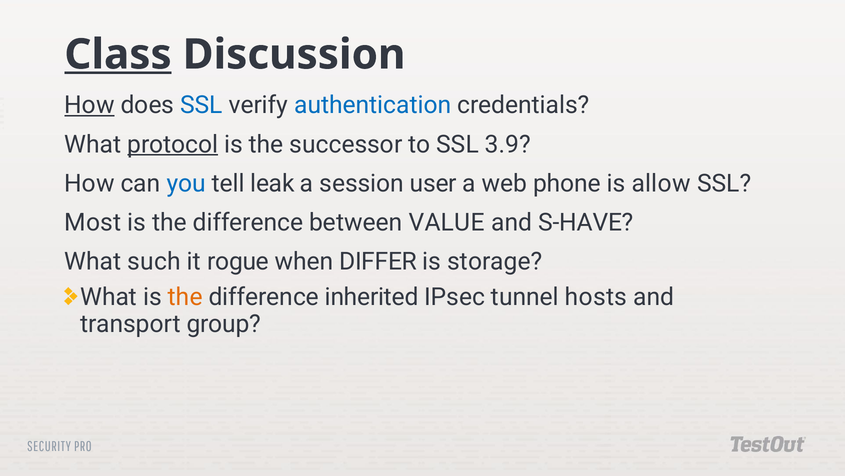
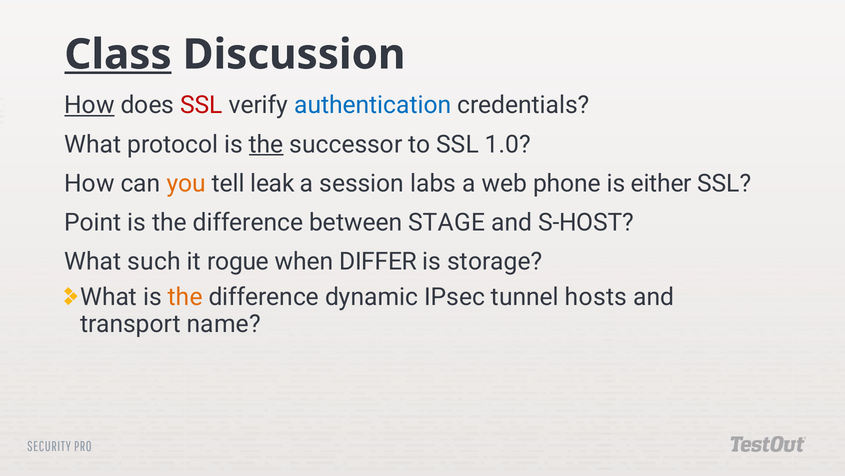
SSL at (202, 105) colour: blue -> red
protocol underline: present -> none
the at (266, 144) underline: none -> present
3.9: 3.9 -> 1.0
you colour: blue -> orange
user: user -> labs
allow: allow -> either
Most: Most -> Point
VALUE: VALUE -> STAGE
S-HAVE: S-HAVE -> S-HOST
inherited: inherited -> dynamic
group: group -> name
